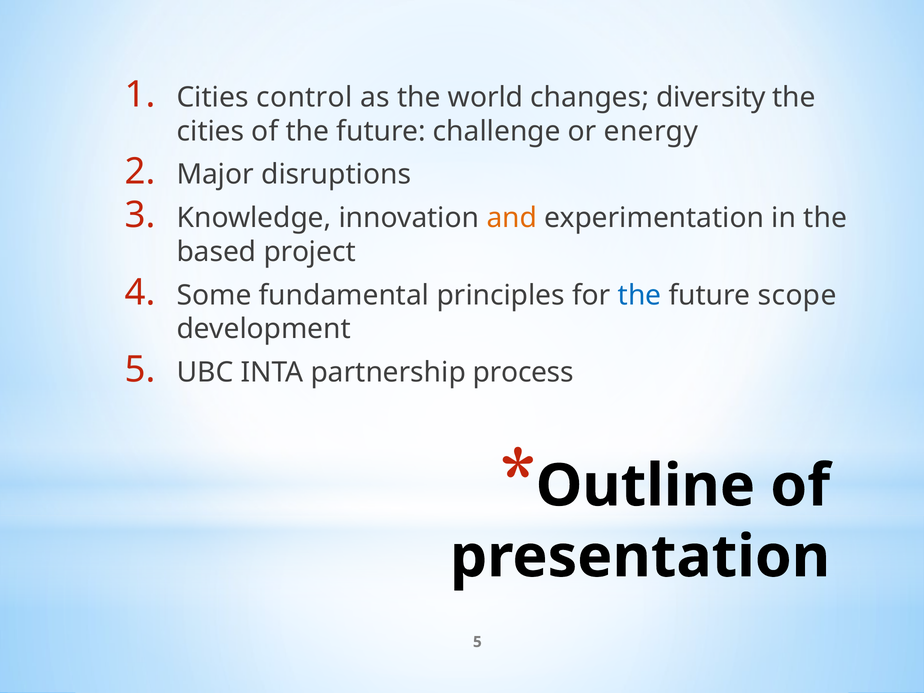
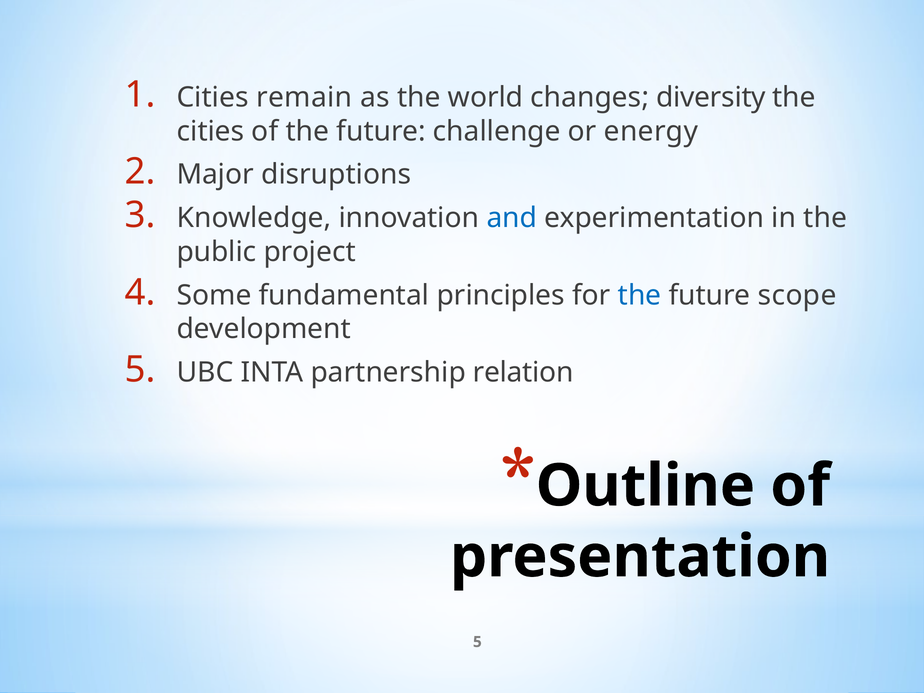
control: control -> remain
and colour: orange -> blue
based: based -> public
process: process -> relation
